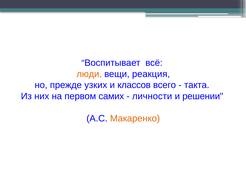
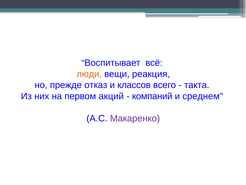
узких: узких -> отказ
самих: самих -> акций
личности: личности -> компаний
решении: решении -> среднем
Макаренко colour: orange -> purple
